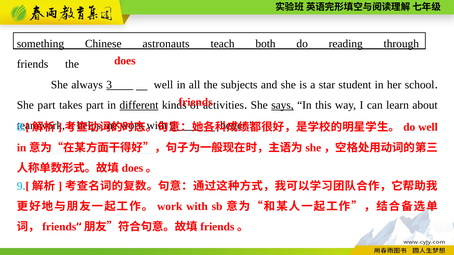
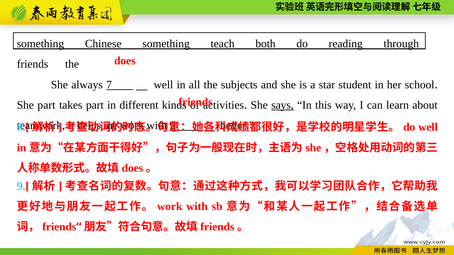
Chinese astronauts: astronauts -> something
3: 3 -> 7
different underline: present -> none
